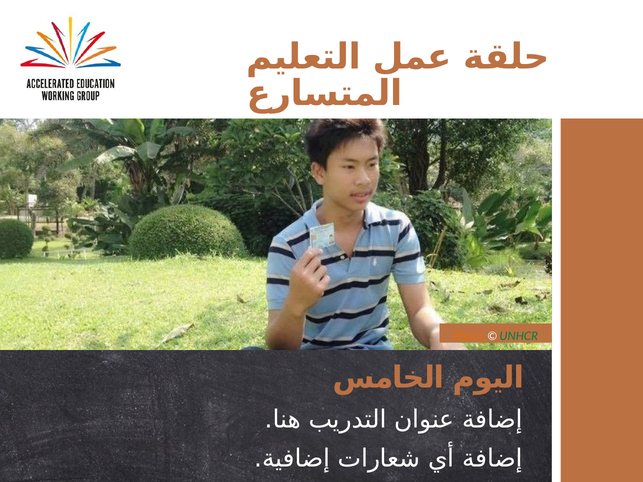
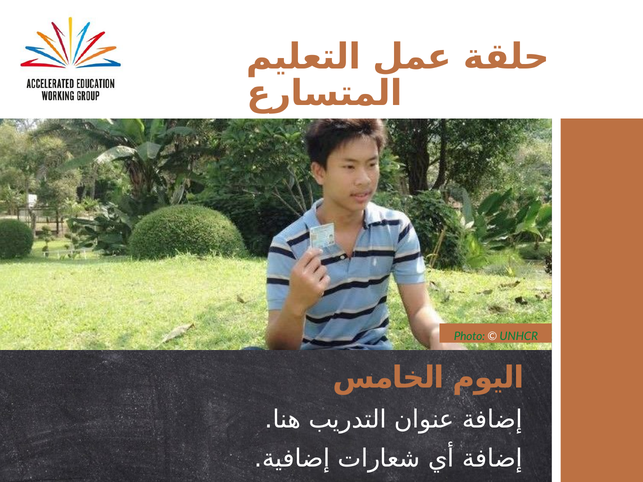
Photo colour: orange -> green
